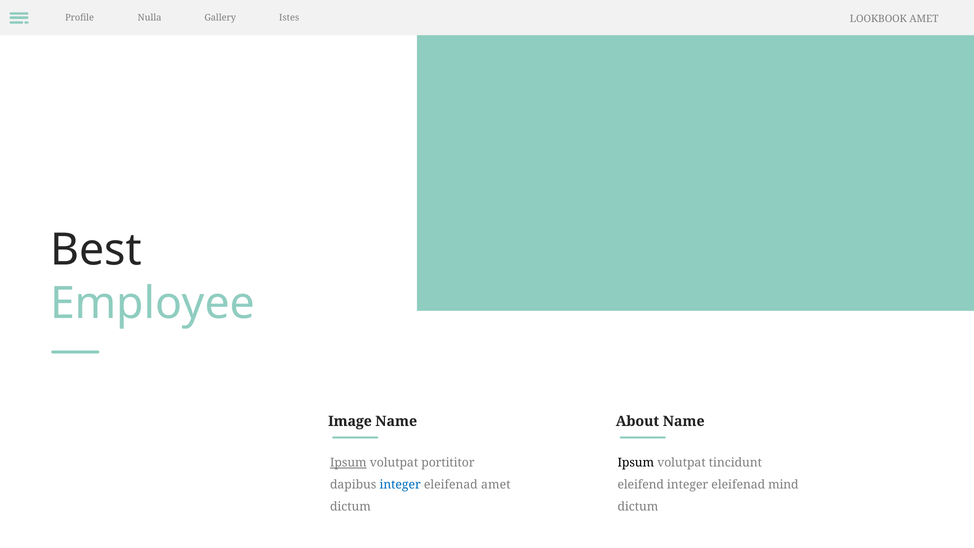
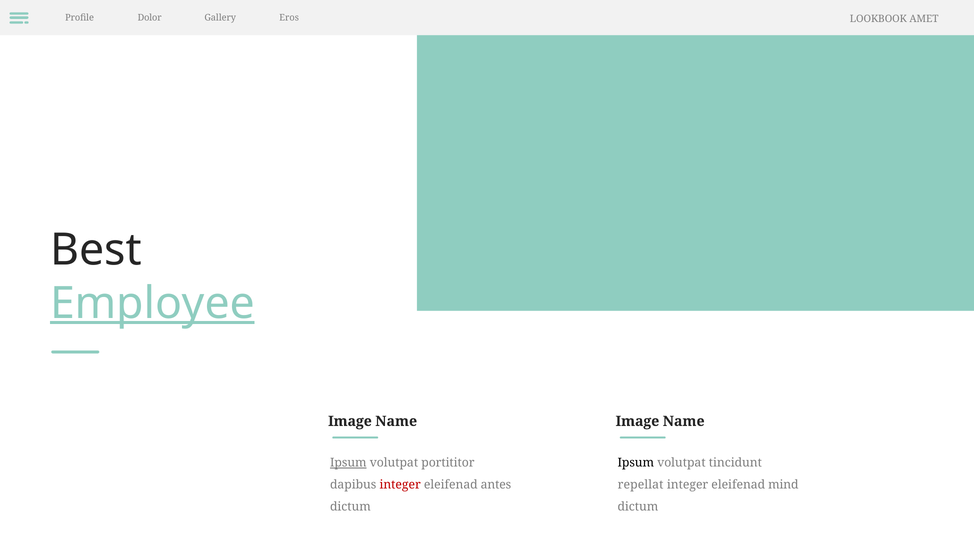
Nulla: Nulla -> Dolor
Istes: Istes -> Eros
Employee underline: none -> present
About at (637, 421): About -> Image
integer at (400, 484) colour: blue -> red
eleifenad amet: amet -> antes
eleifend: eleifend -> repellat
